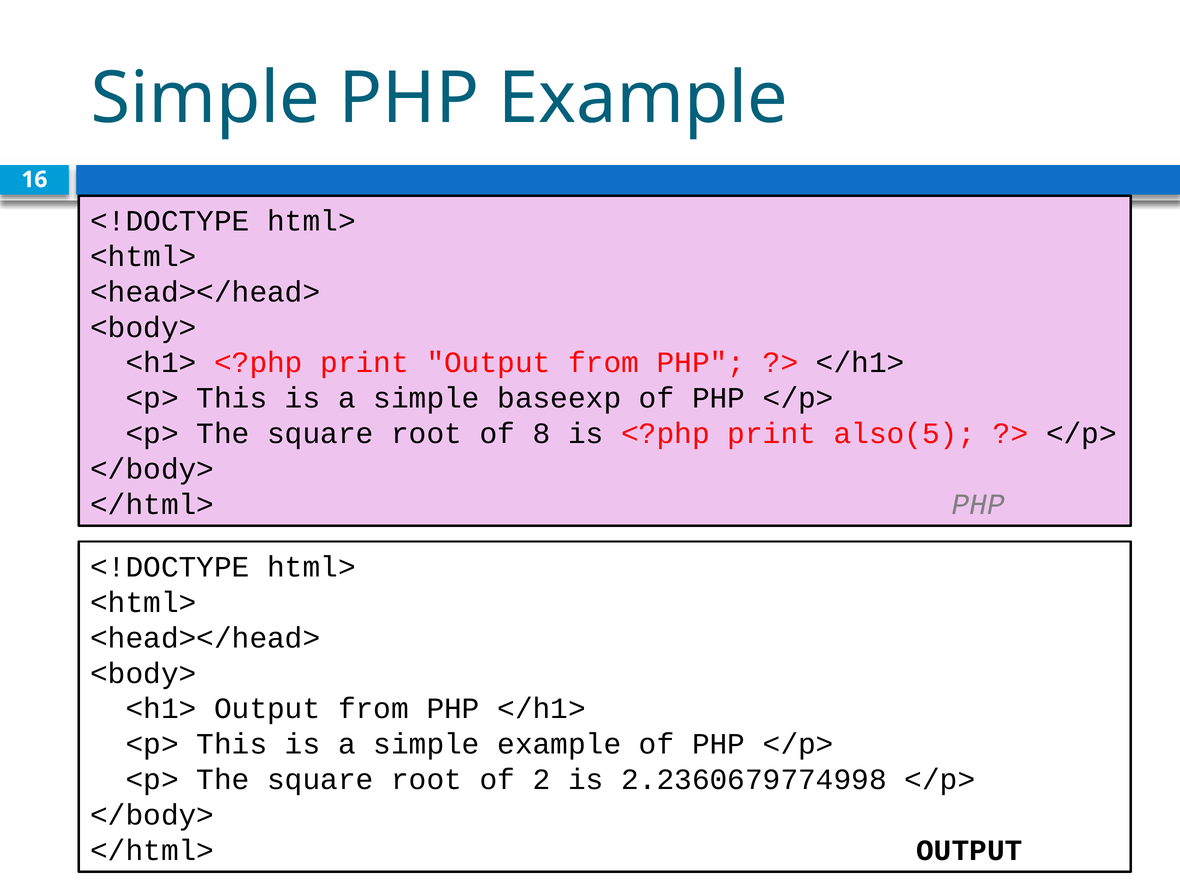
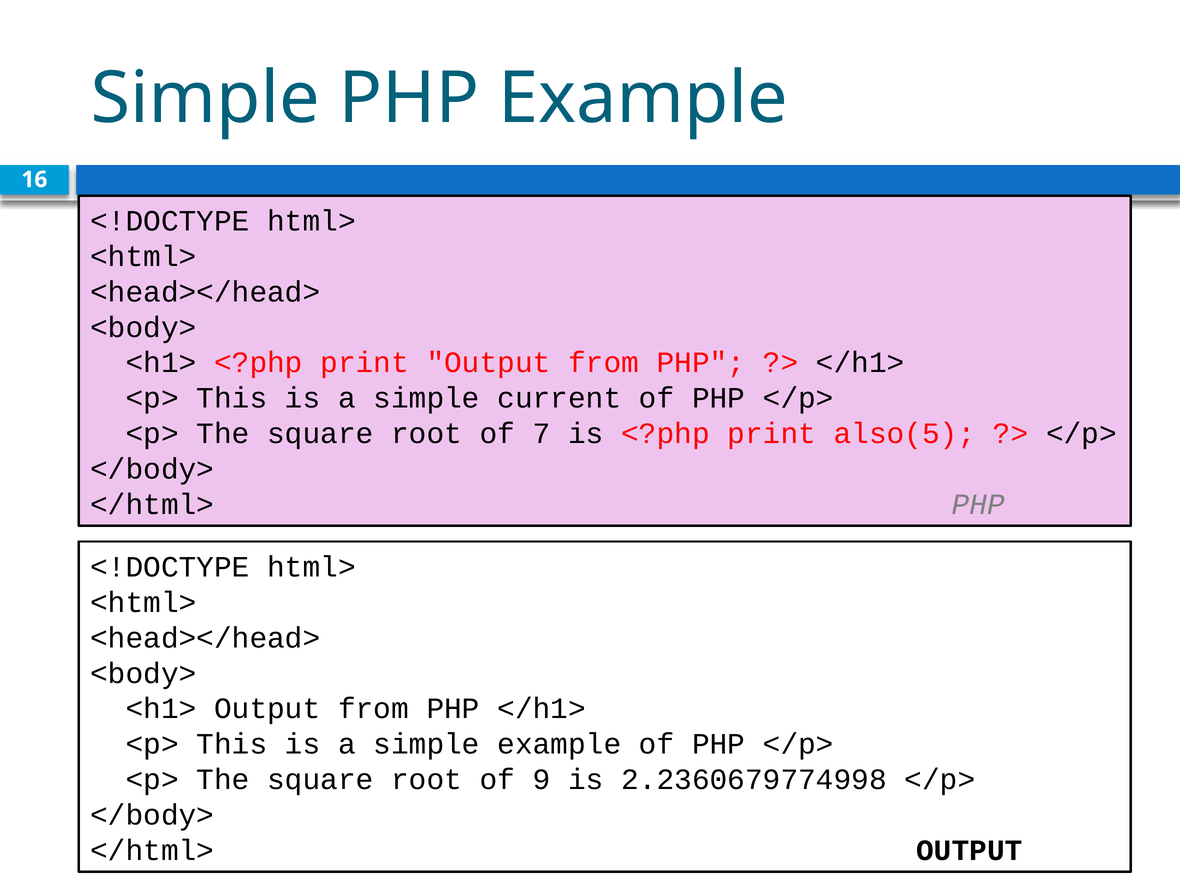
baseexp: baseexp -> current
8: 8 -> 7
2: 2 -> 9
